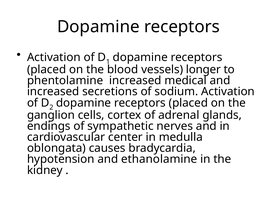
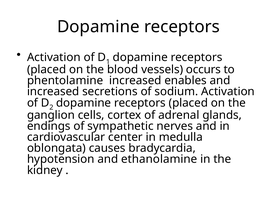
longer: longer -> occurs
medical: medical -> enables
